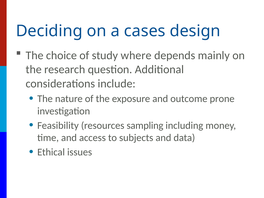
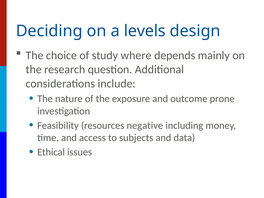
cases: cases -> levels
sampling: sampling -> negative
